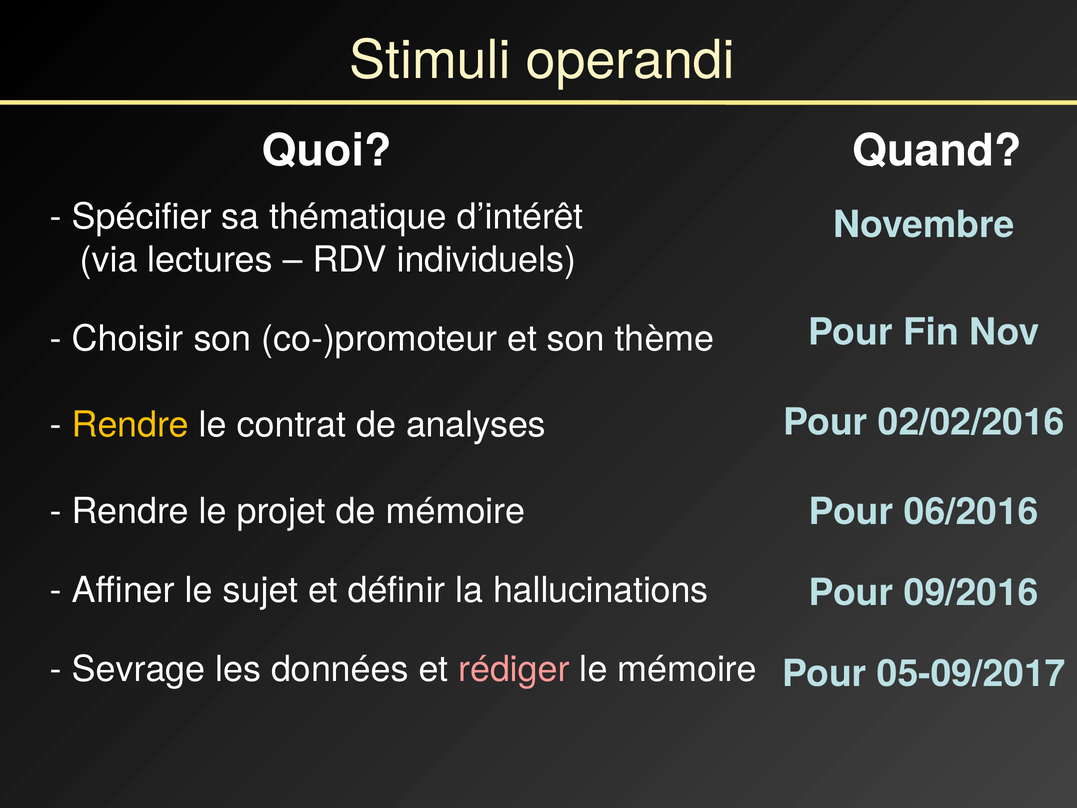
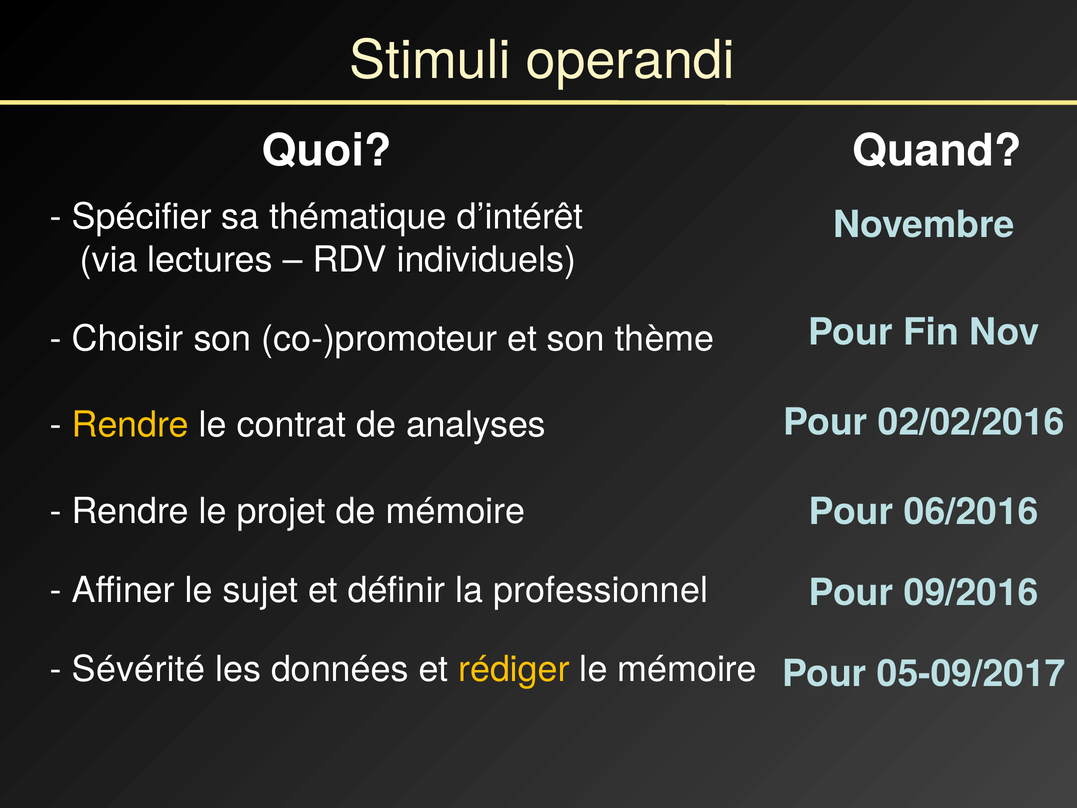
hallucinations: hallucinations -> professionnel
Sevrage: Sevrage -> Sévérité
rédiger colour: pink -> yellow
